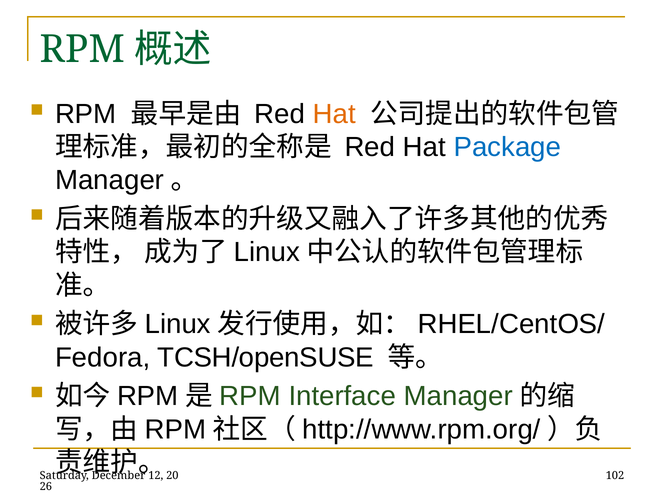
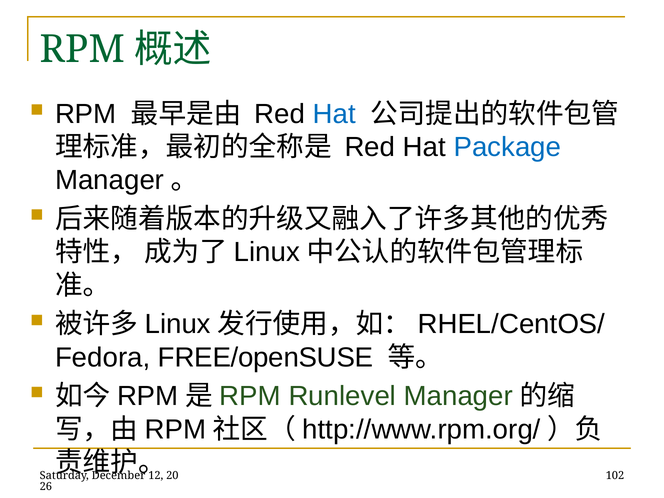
Hat at (334, 114) colour: orange -> blue
TCSH/openSUSE: TCSH/openSUSE -> FREE/openSUSE
Interface: Interface -> Runlevel
